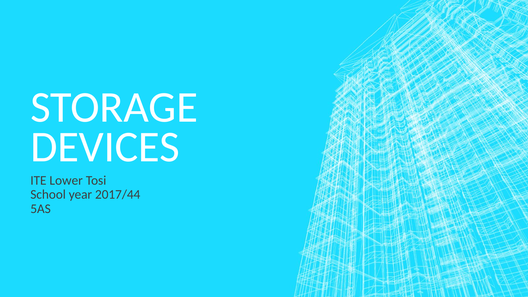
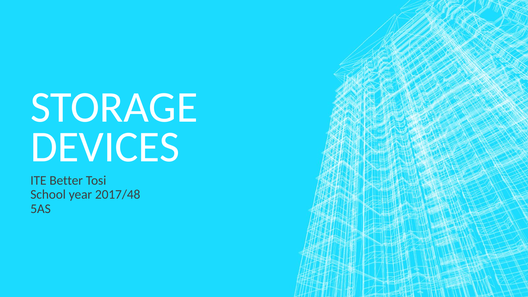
Lower: Lower -> Better
2017/44: 2017/44 -> 2017/48
